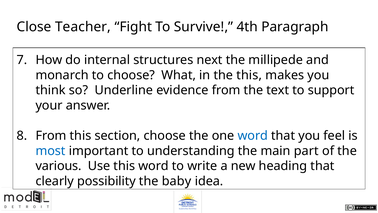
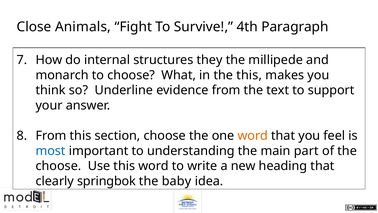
Teacher: Teacher -> Animals
next: next -> they
word at (253, 135) colour: blue -> orange
various at (59, 166): various -> choose
possibility: possibility -> springbok
